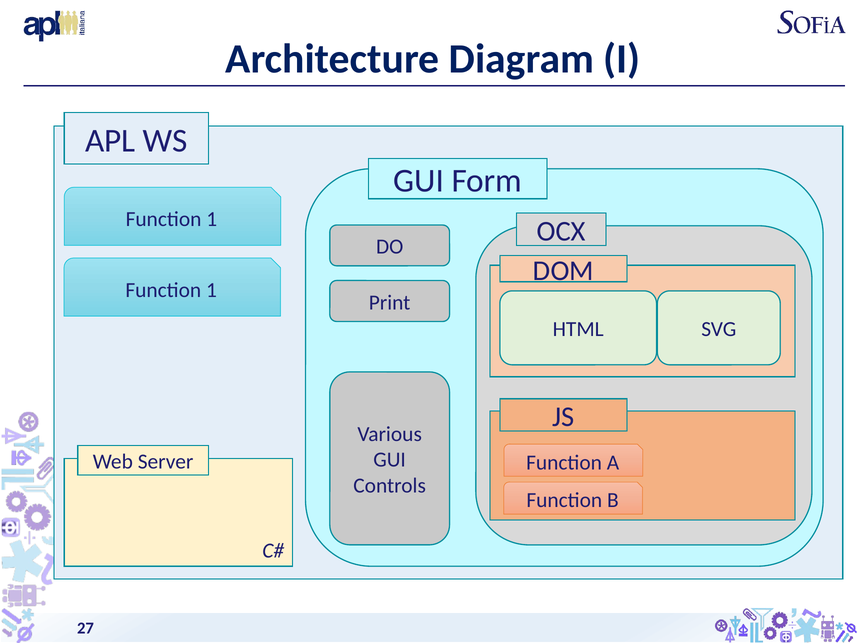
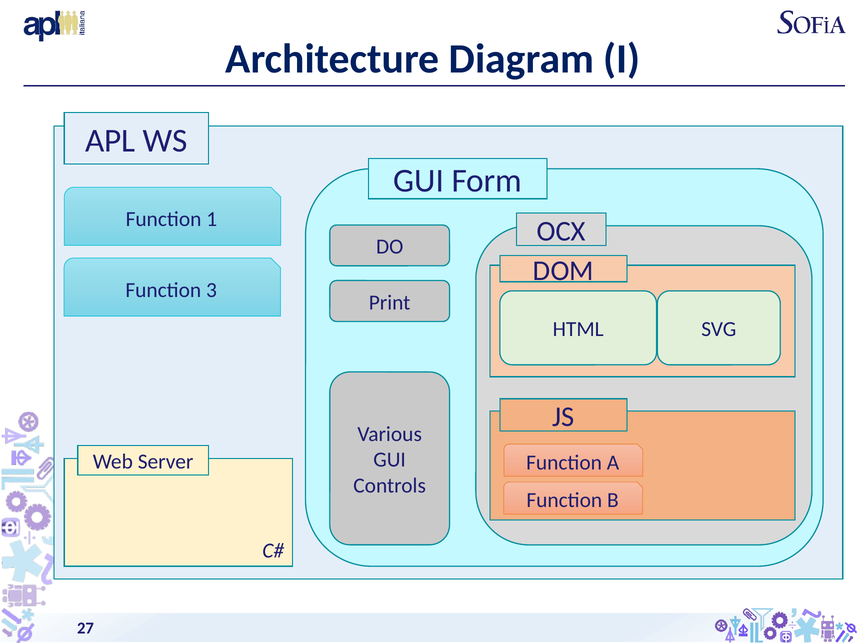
1 at (212, 290): 1 -> 3
